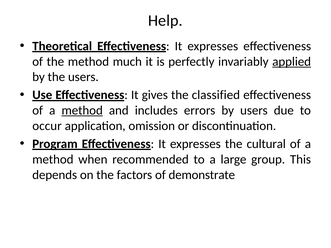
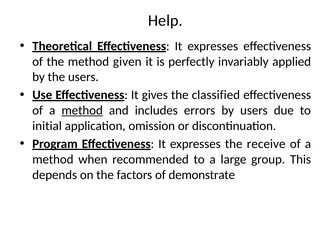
much: much -> given
applied underline: present -> none
occur: occur -> initial
cultural: cultural -> receive
